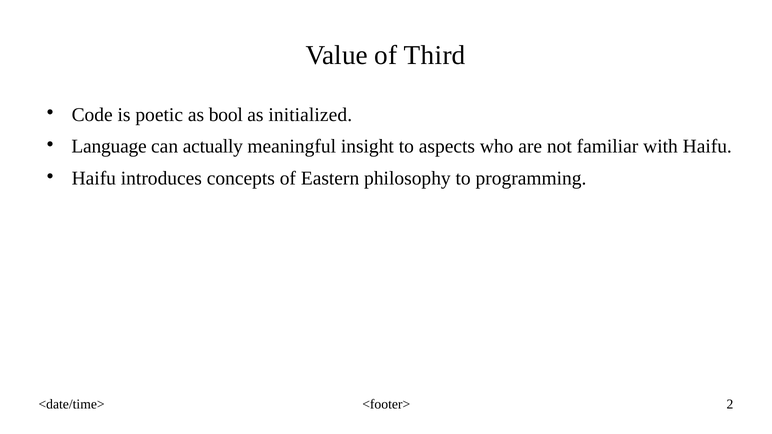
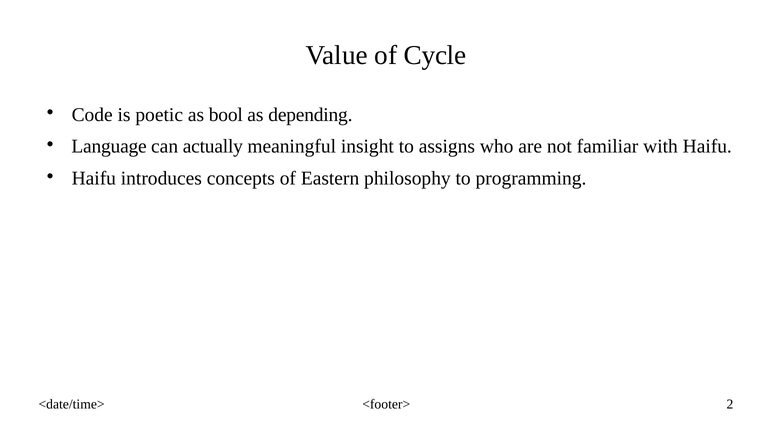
Third: Third -> Cycle
initialized: initialized -> depending
aspects: aspects -> assigns
